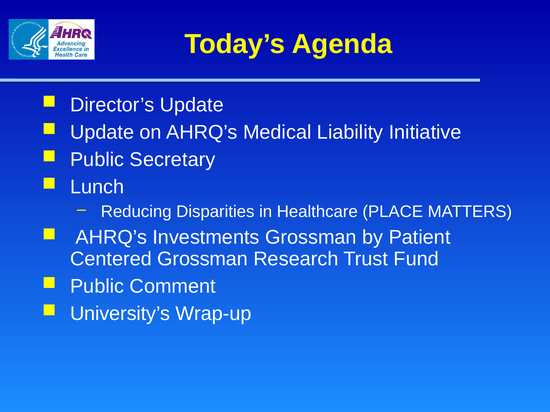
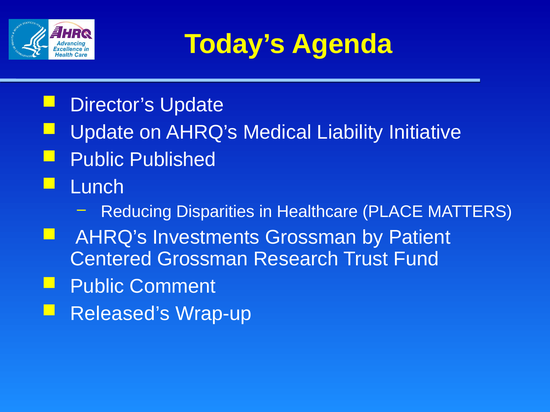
Secretary: Secretary -> Published
University’s: University’s -> Released’s
